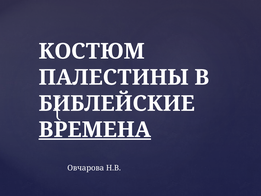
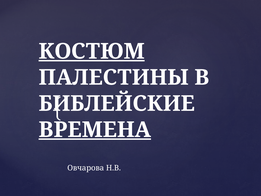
КОСТЮМ underline: none -> present
